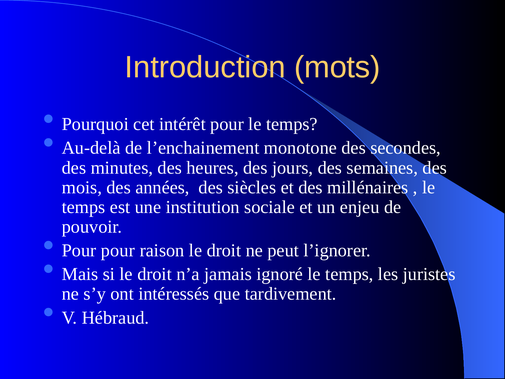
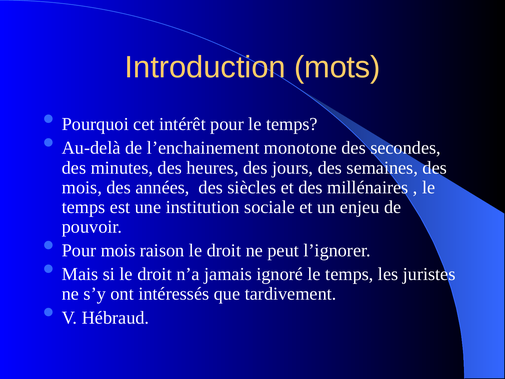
Pour pour: pour -> mois
